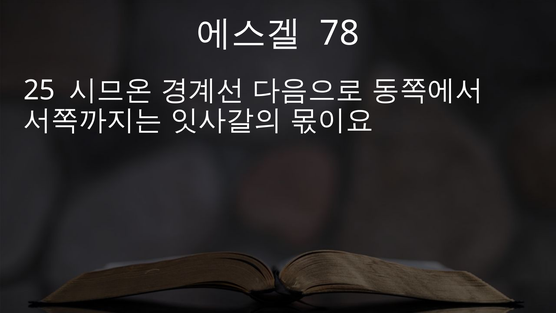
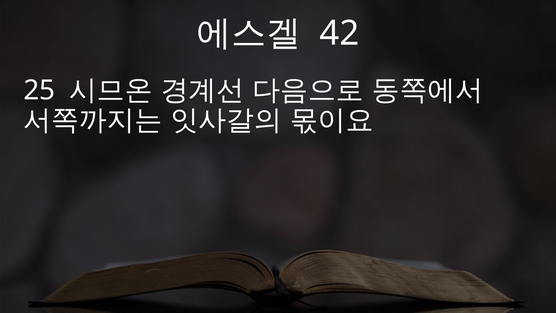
78: 78 -> 42
